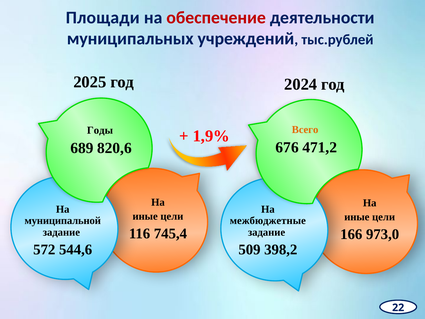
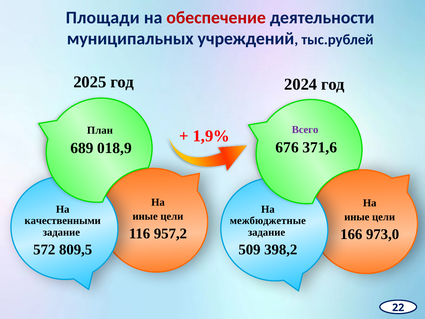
Годы: Годы -> План
Всего colour: orange -> purple
471,2: 471,2 -> 371,6
820,6: 820,6 -> 018,9
муниципальной: муниципальной -> качественными
745,4: 745,4 -> 957,2
544,6: 544,6 -> 809,5
